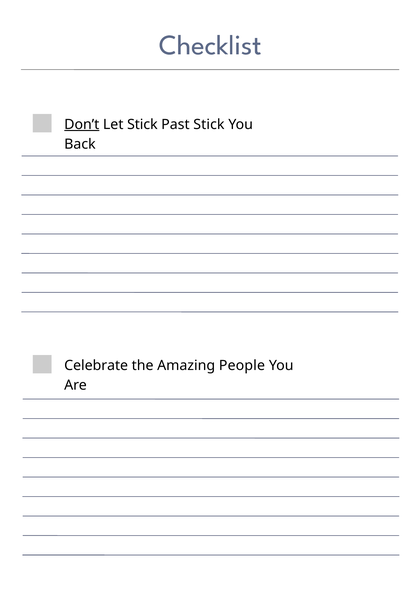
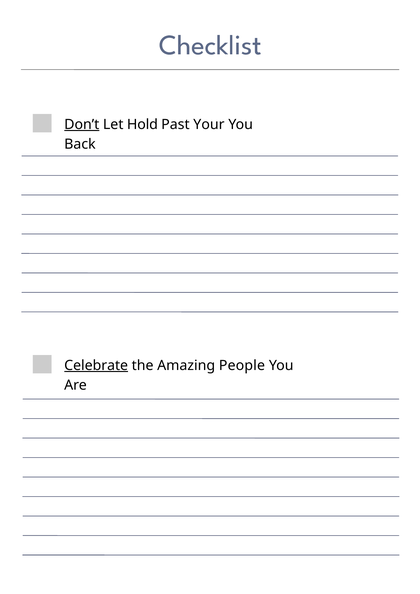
Let Stick: Stick -> Hold
Past Stick: Stick -> Your
Celebrate underline: none -> present
